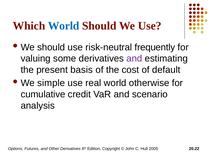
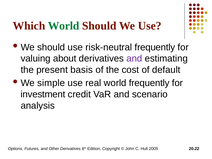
World at (64, 26) colour: blue -> green
some: some -> about
world otherwise: otherwise -> frequently
cumulative: cumulative -> investment
